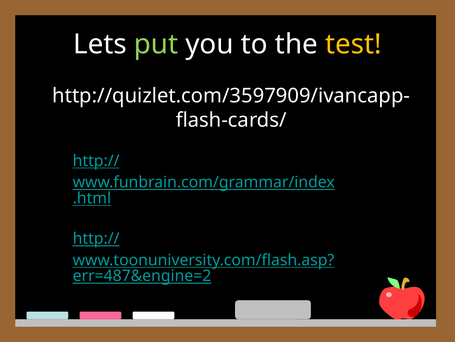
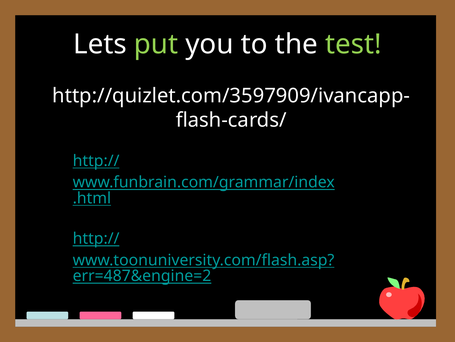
test colour: yellow -> light green
